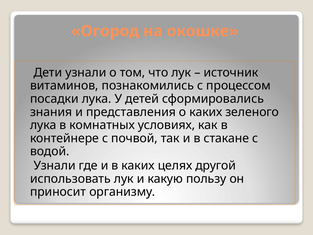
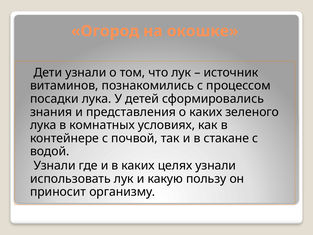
целях другой: другой -> узнали
